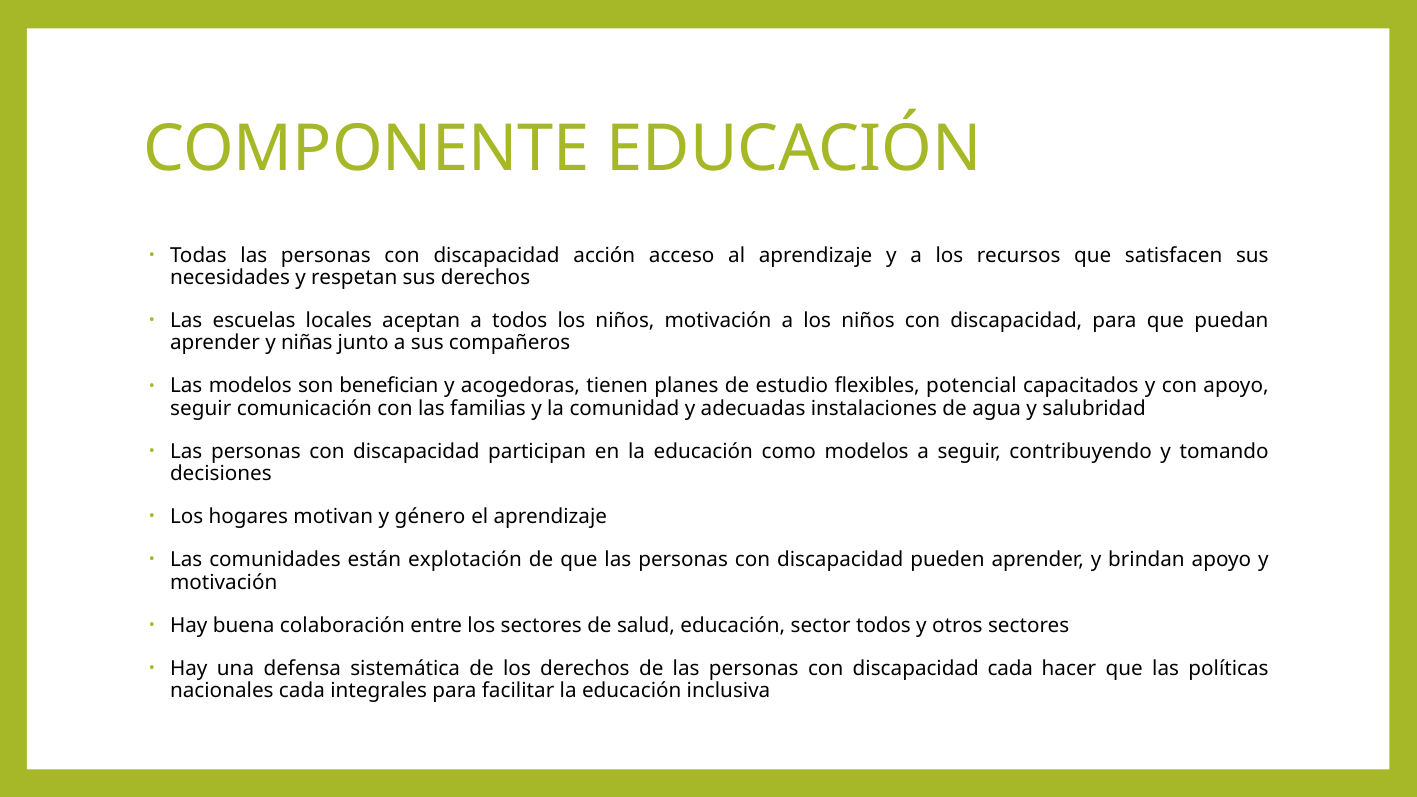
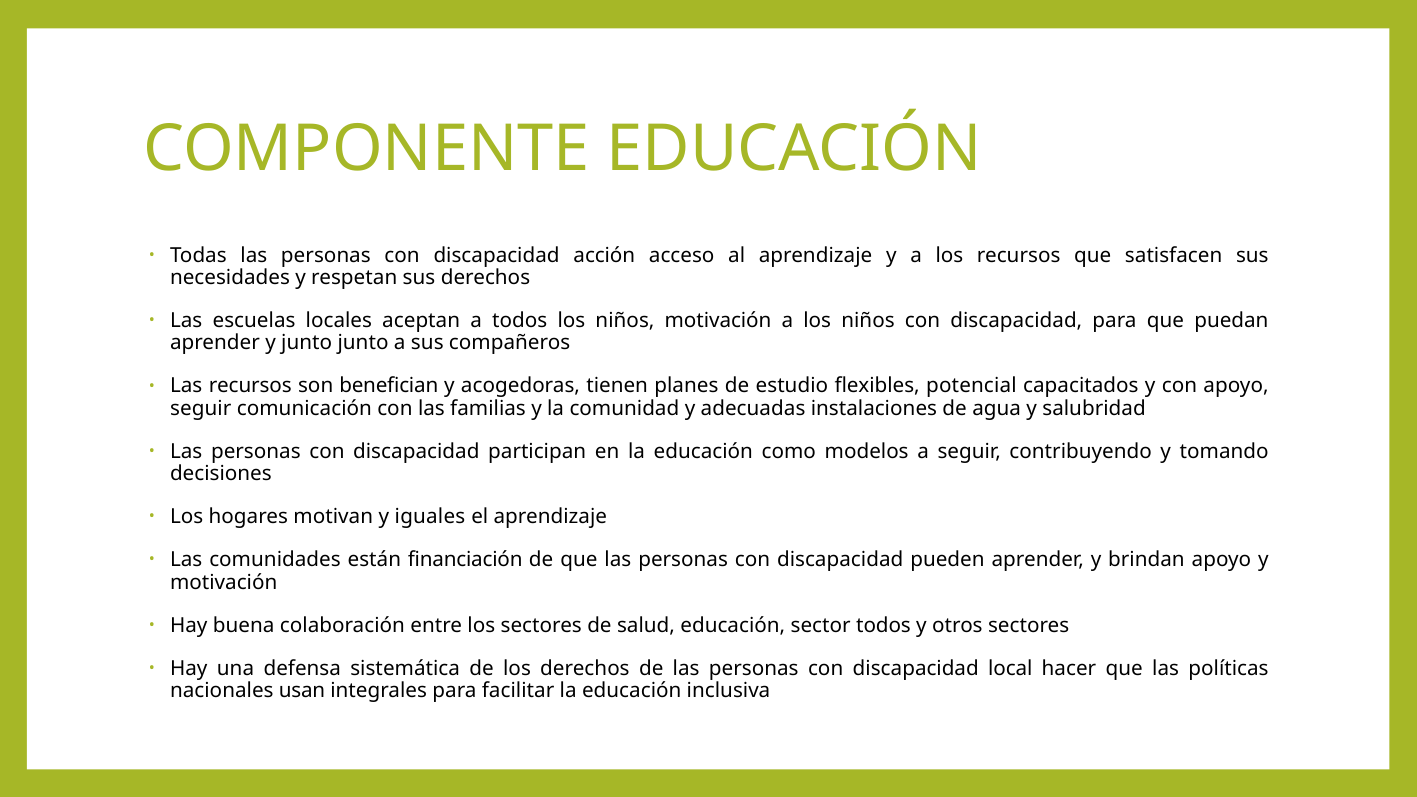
y niñas: niñas -> junto
Las modelos: modelos -> recursos
género: género -> iguales
explotación: explotación -> financiación
discapacidad cada: cada -> local
nacionales cada: cada -> usan
